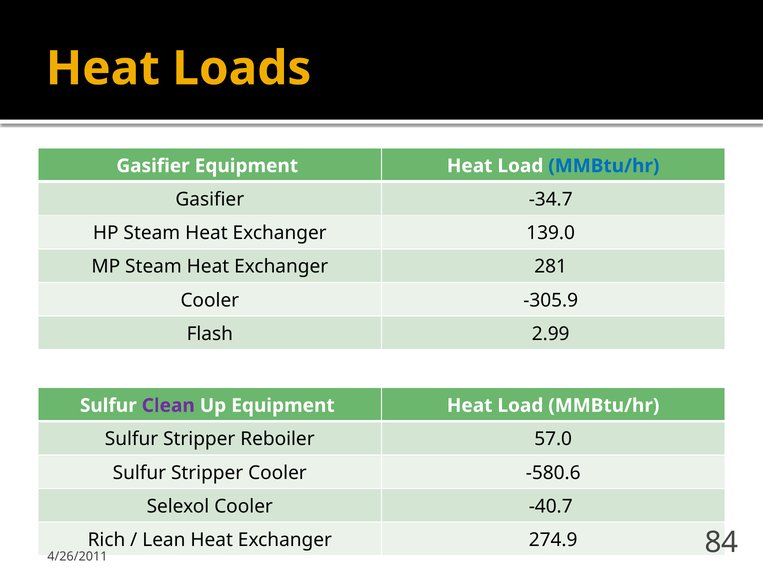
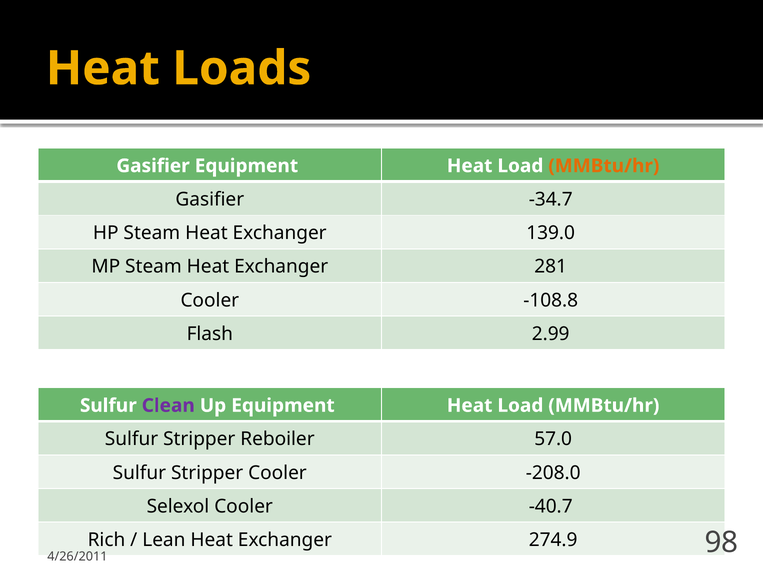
MMBtu/hr at (604, 166) colour: blue -> orange
-305.9: -305.9 -> -108.8
-580.6: -580.6 -> -208.0
84: 84 -> 98
